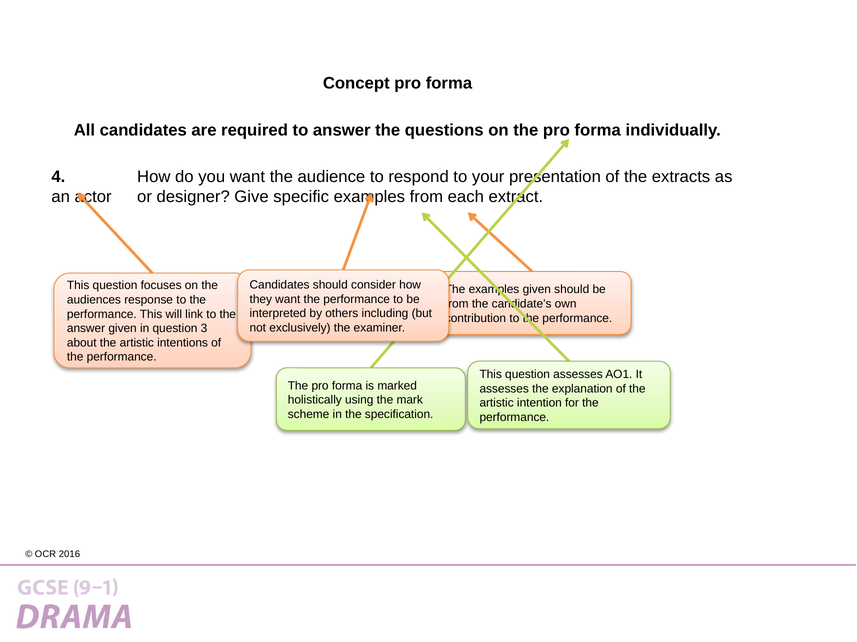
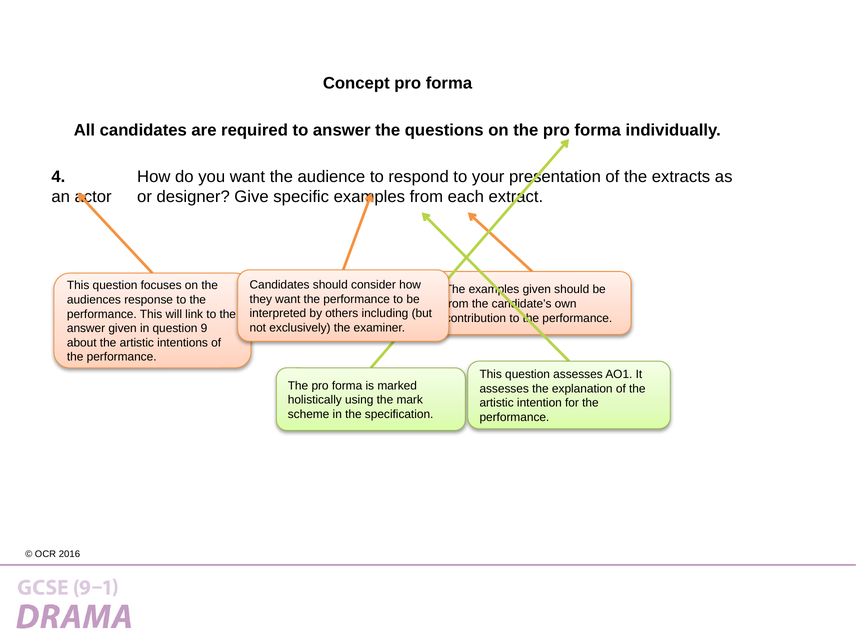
3: 3 -> 9
